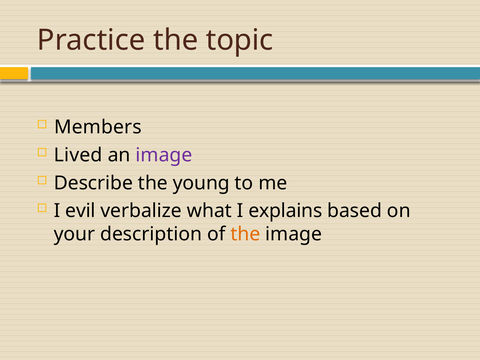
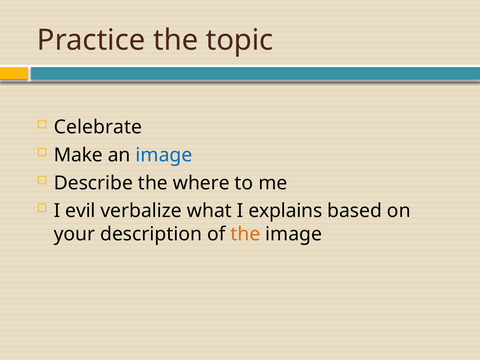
Members: Members -> Celebrate
Lived: Lived -> Make
image at (164, 155) colour: purple -> blue
young: young -> where
